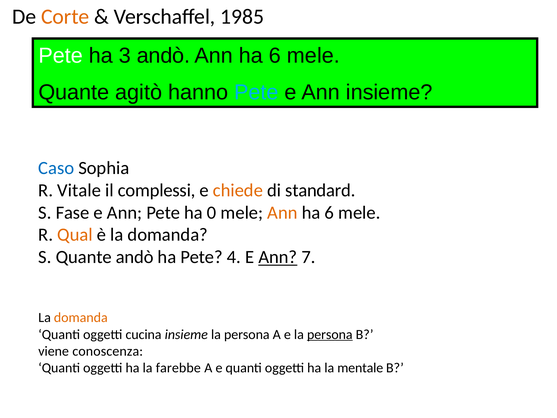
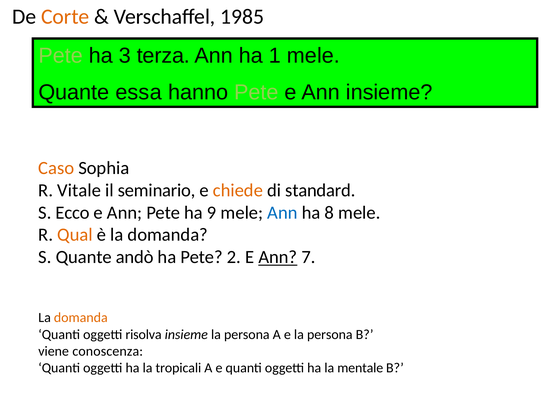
Pete at (61, 56) colour: white -> light green
3 andò: andò -> terza
6 at (275, 56): 6 -> 1
agitò: agitò -> essa
Pete at (256, 92) colour: light blue -> light green
Caso colour: blue -> orange
complessi: complessi -> seminario
Fase: Fase -> Ecco
0: 0 -> 9
Ann at (282, 212) colour: orange -> blue
6 at (329, 212): 6 -> 8
4: 4 -> 2
cucina: cucina -> risolva
persona at (330, 334) underline: present -> none
farebbe: farebbe -> tropicali
